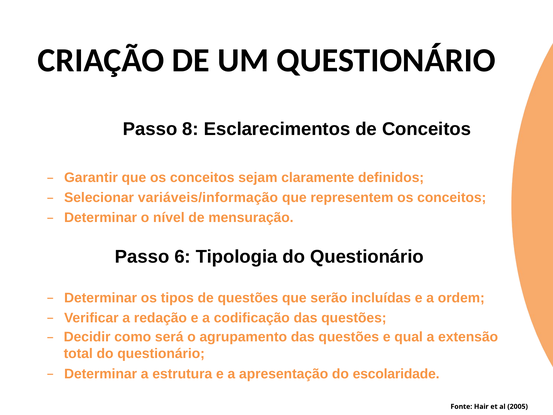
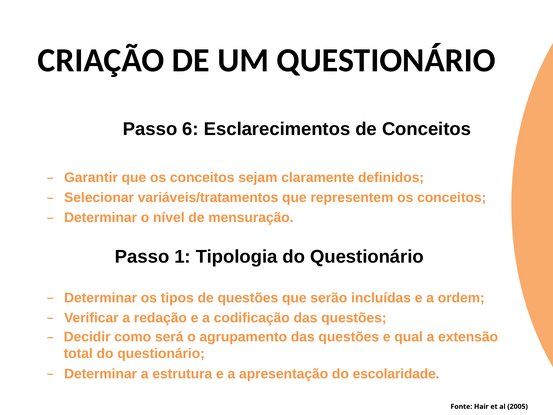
8: 8 -> 6
variáveis/informação: variáveis/informação -> variáveis/tratamentos
6: 6 -> 1
